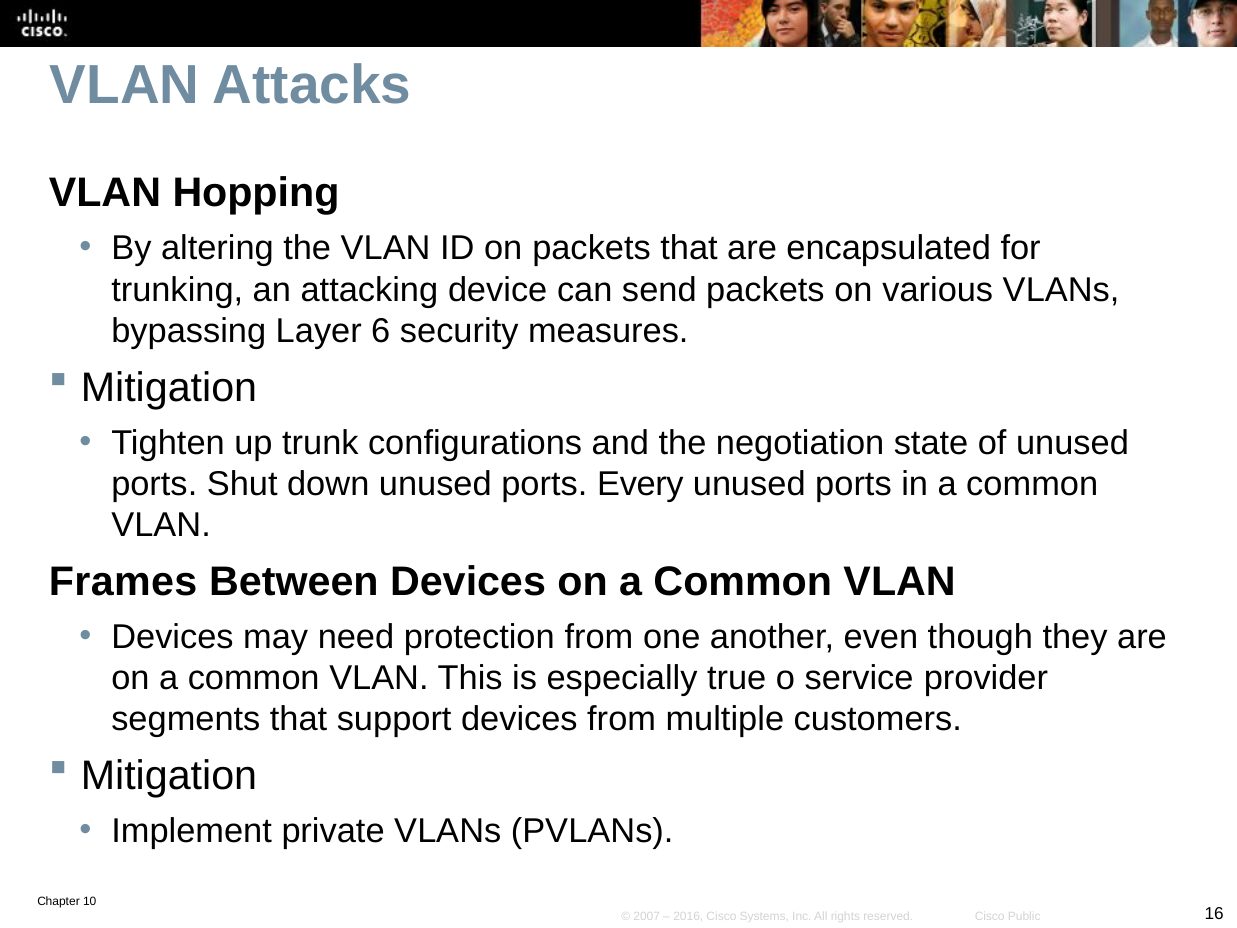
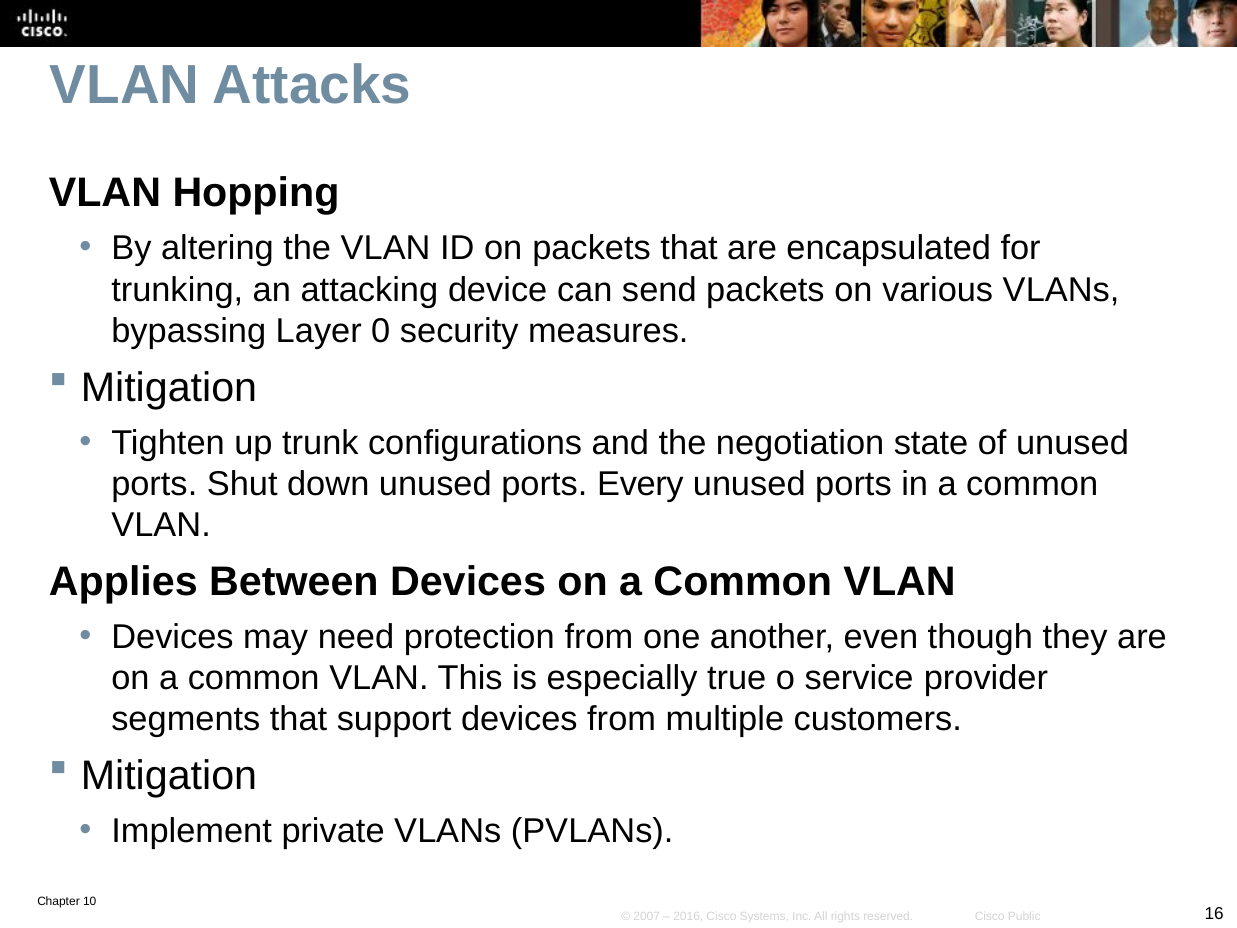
6: 6 -> 0
Frames: Frames -> Applies
